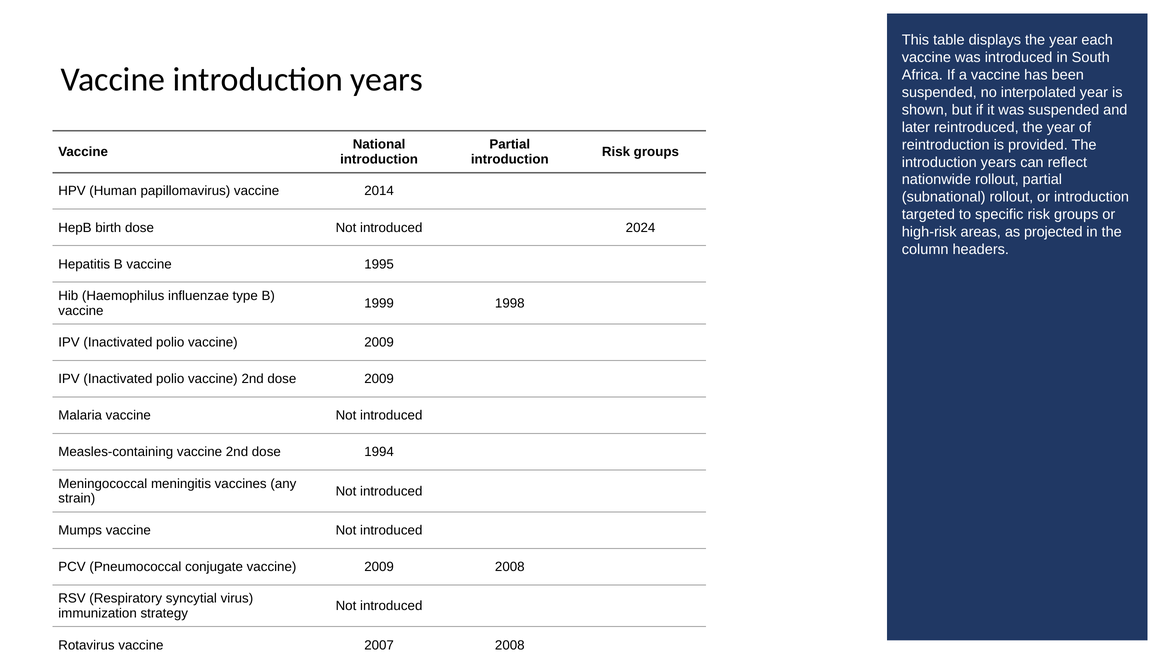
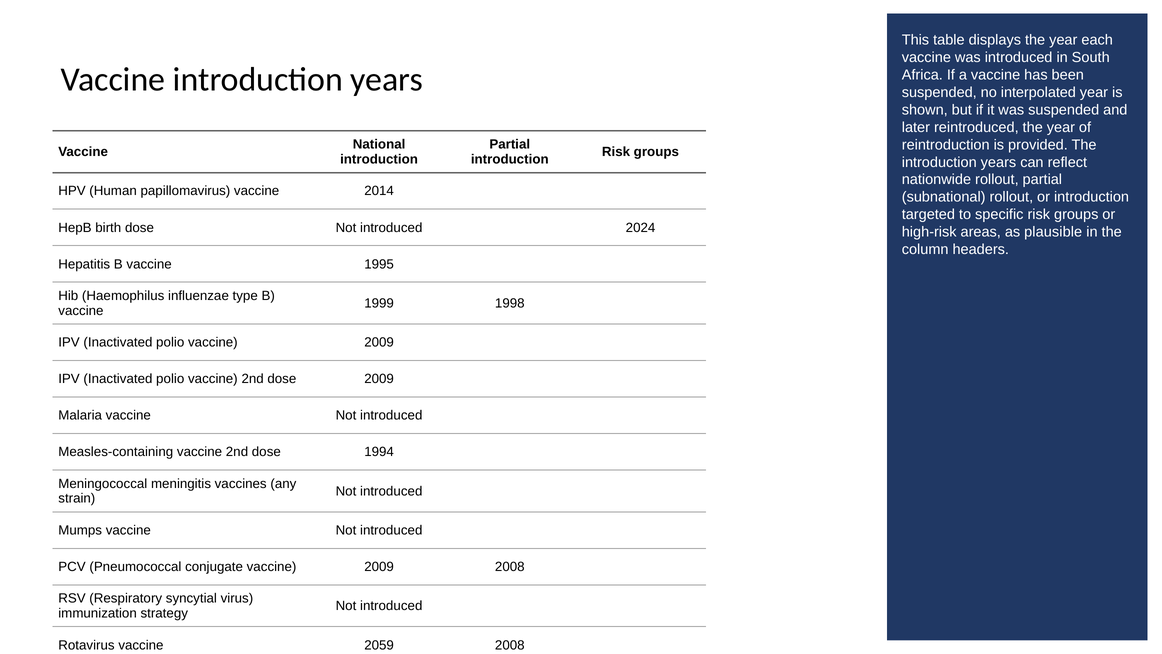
projected: projected -> plausible
2007: 2007 -> 2059
